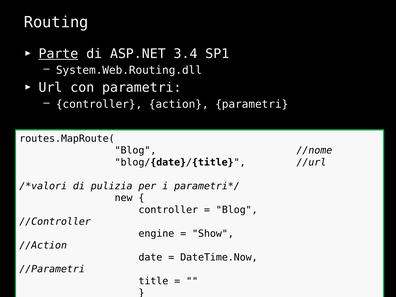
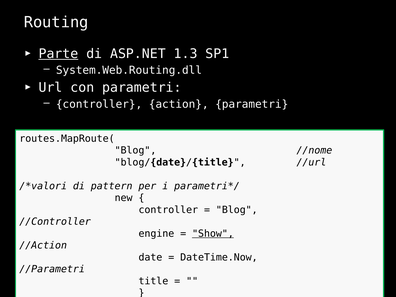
3.4: 3.4 -> 1.3
pulizia: pulizia -> pattern
Show underline: none -> present
